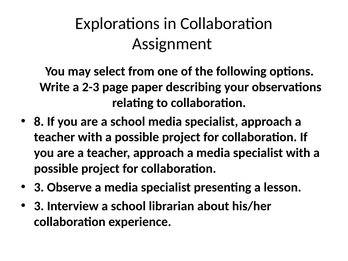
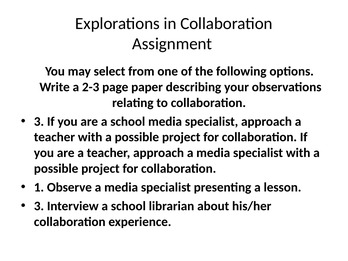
8 at (39, 122): 8 -> 3
3 at (39, 187): 3 -> 1
